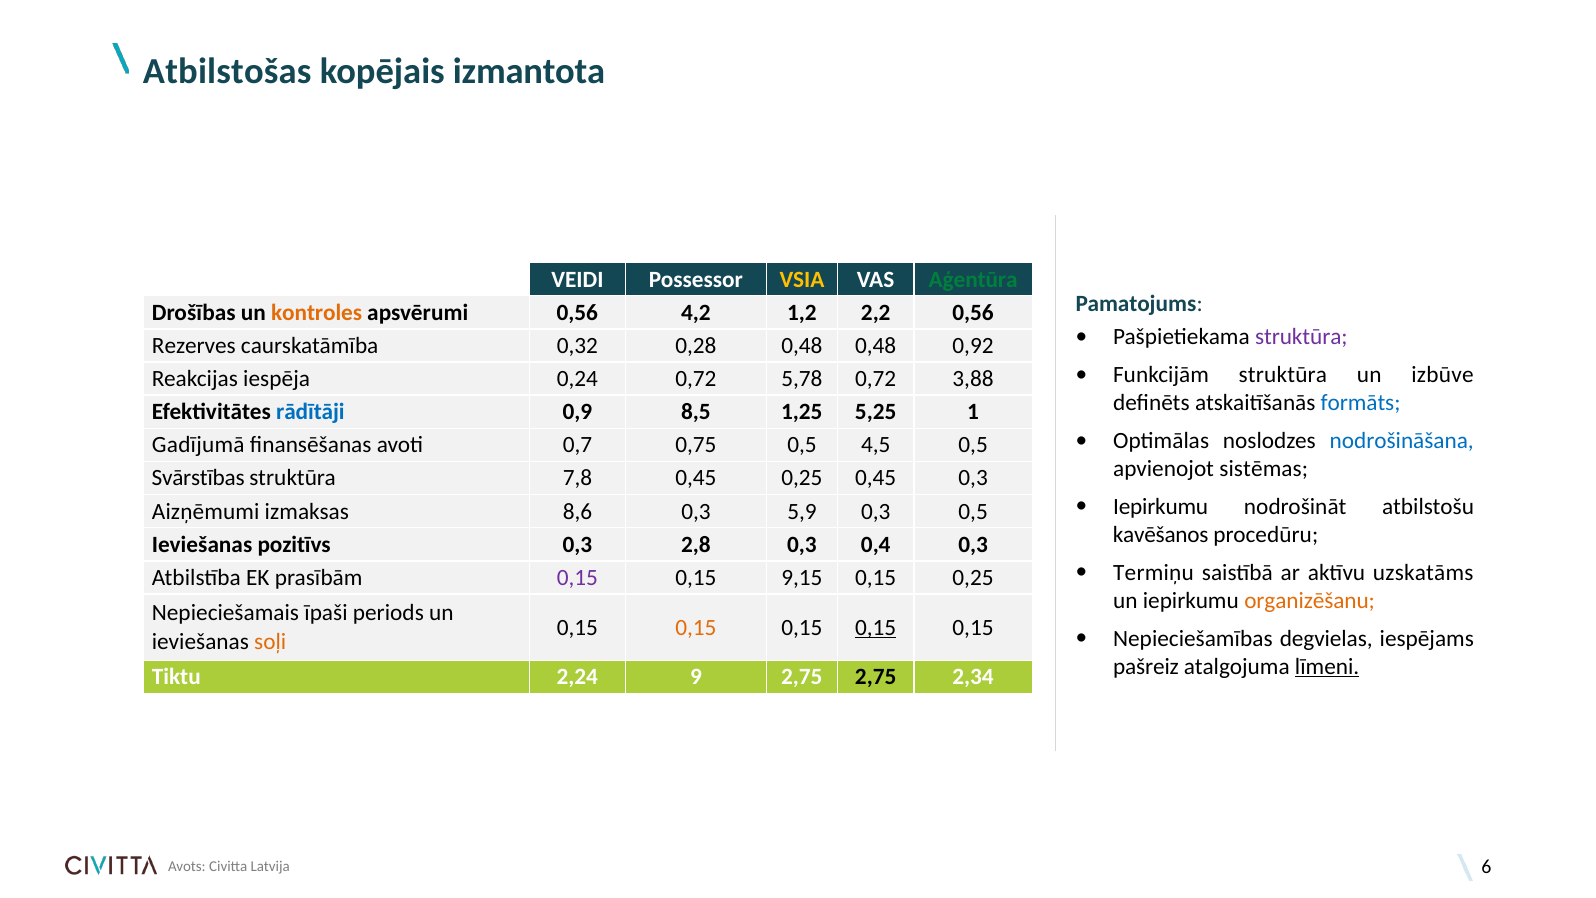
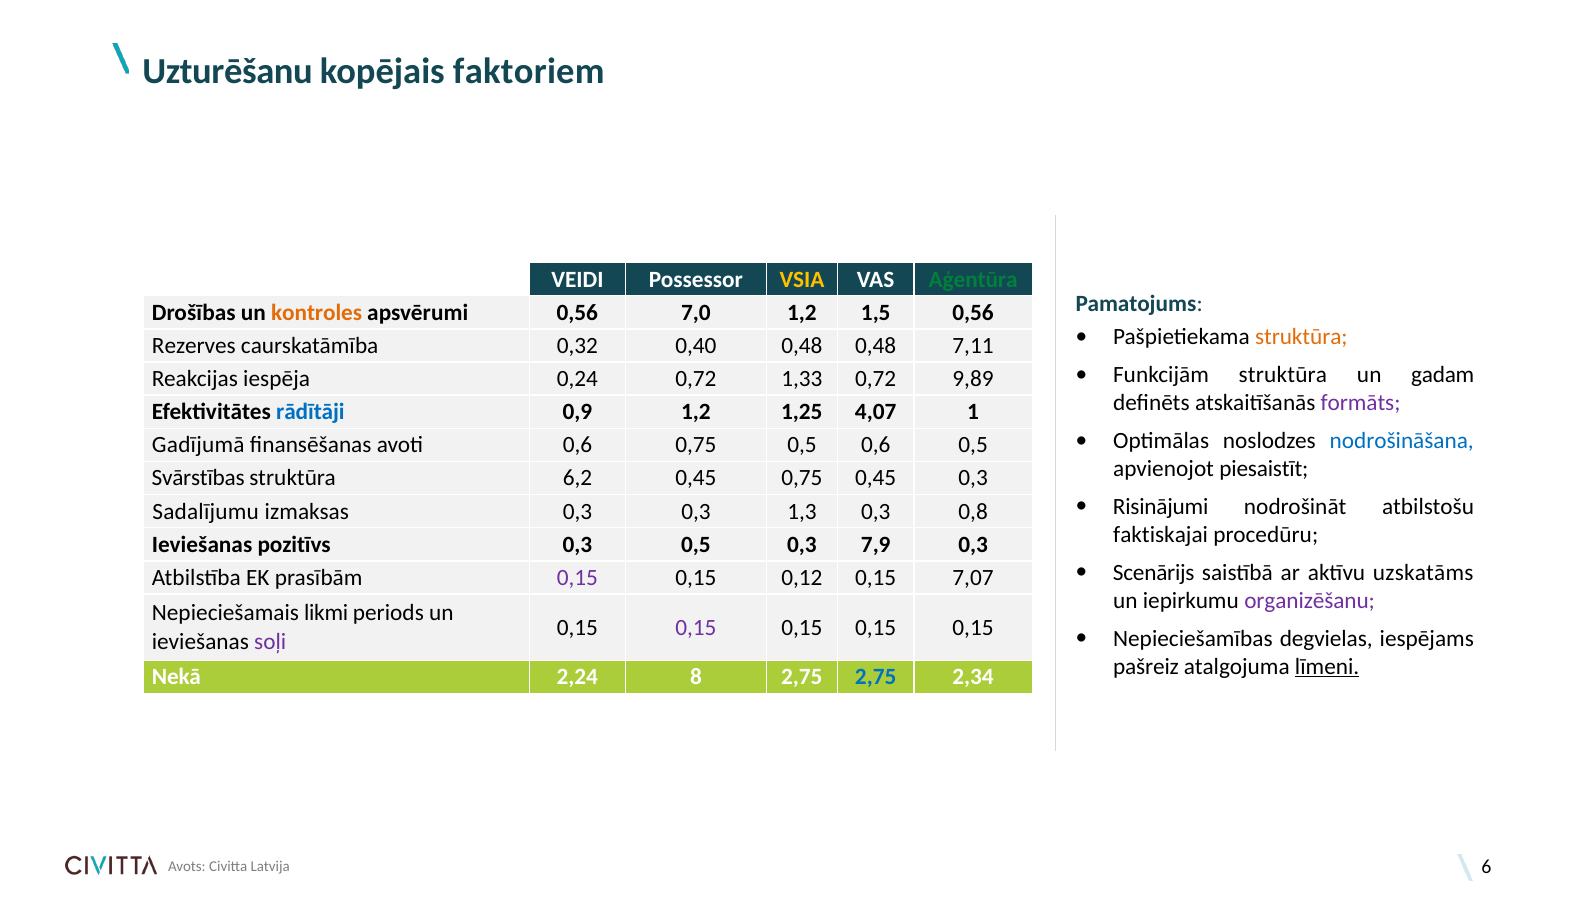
Atbilstošas: Atbilstošas -> Uzturēšanu
izmantota: izmantota -> faktoriem
4,2: 4,2 -> 7,0
2,2: 2,2 -> 1,5
struktūra at (1301, 337) colour: purple -> orange
0,28: 0,28 -> 0,40
0,92: 0,92 -> 7,11
izbūve: izbūve -> gadam
5,78: 5,78 -> 1,33
3,88: 3,88 -> 9,89
formāts colour: blue -> purple
0,9 8,5: 8,5 -> 1,2
5,25: 5,25 -> 4,07
avoti 0,7: 0,7 -> 0,6
0,5 4,5: 4,5 -> 0,6
sistēmas: sistēmas -> piesaistīt
7,8: 7,8 -> 6,2
0,45 0,25: 0,25 -> 0,75
Iepirkumu at (1161, 507): Iepirkumu -> Risinājumi
Aizņēmumi: Aizņēmumi -> Sadalījumu
izmaksas 8,6: 8,6 -> 0,3
5,9: 5,9 -> 1,3
0,3 0,5: 0,5 -> 0,8
kavēšanos: kavēšanos -> faktiskajai
0,3 2,8: 2,8 -> 0,5
0,4: 0,4 -> 7,9
Termiņu: Termiņu -> Scenārijs
9,15: 9,15 -> 0,12
0,15 0,25: 0,25 -> 7,07
organizēšanu colour: orange -> purple
īpaši: īpaši -> likmi
0,15 at (696, 627) colour: orange -> purple
0,15 at (876, 627) underline: present -> none
soļi colour: orange -> purple
Tiktu: Tiktu -> Nekā
9: 9 -> 8
2,75 at (876, 677) colour: black -> blue
